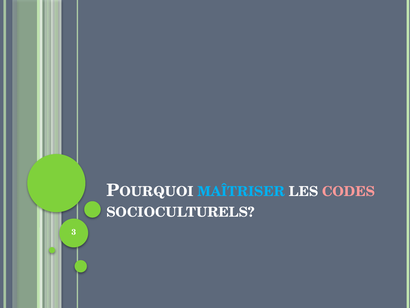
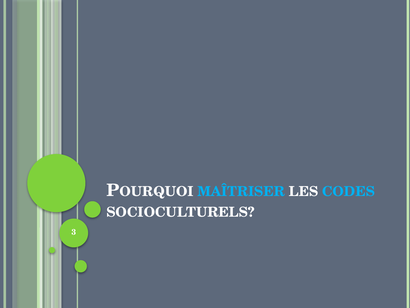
CODES colour: pink -> light blue
